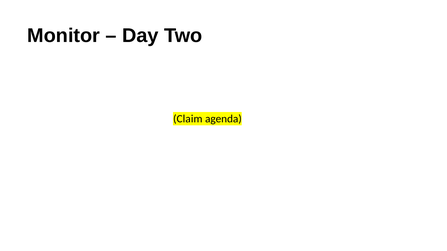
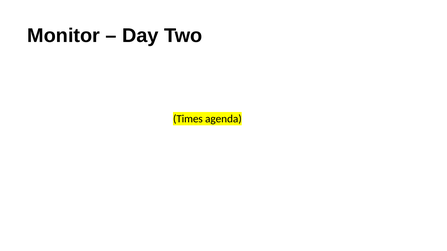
Claim: Claim -> Times
